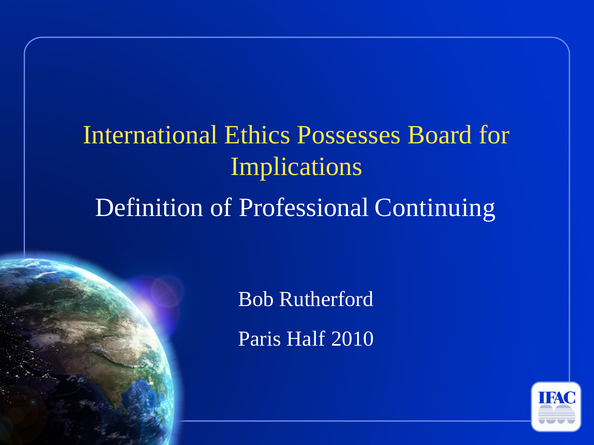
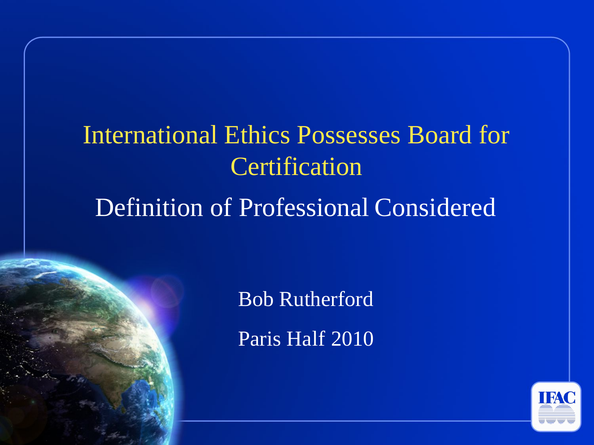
Implications: Implications -> Certification
Continuing: Continuing -> Considered
